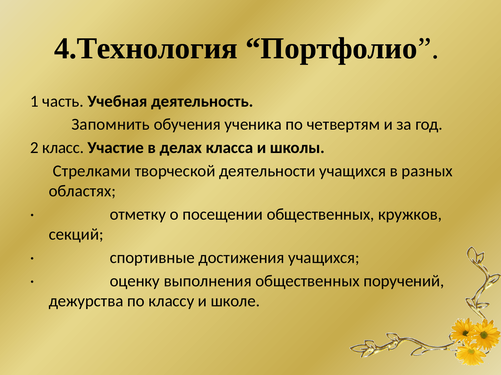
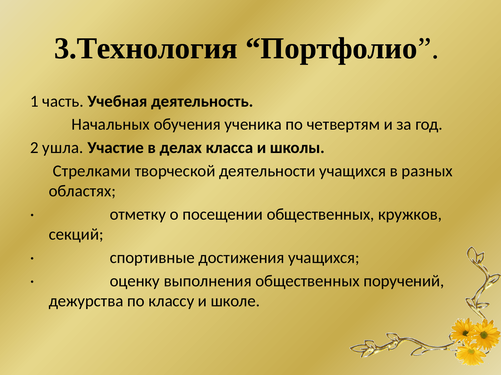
4.Технология: 4.Технология -> 3.Технология
Запомнить: Запомнить -> Начальных
класс: класс -> ушла
